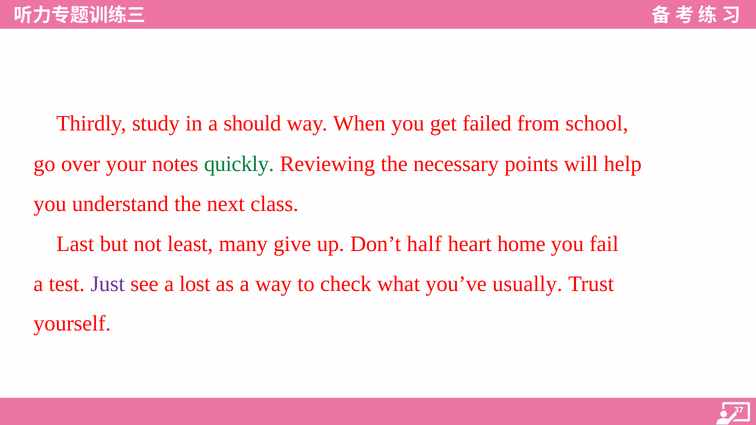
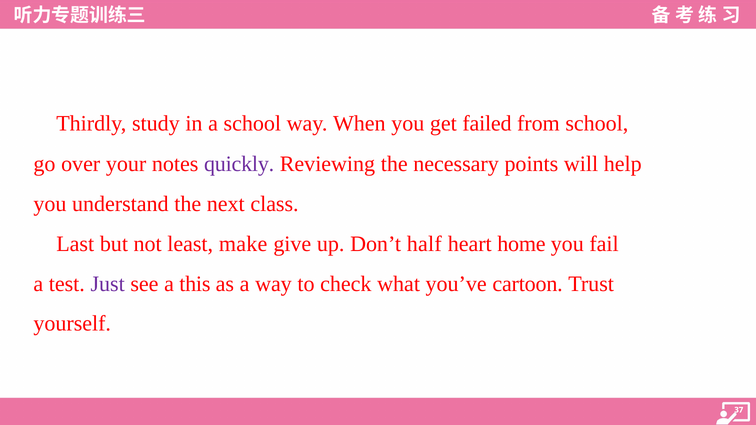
a should: should -> school
quickly colour: green -> purple
many: many -> make
lost: lost -> this
usually: usually -> cartoon
